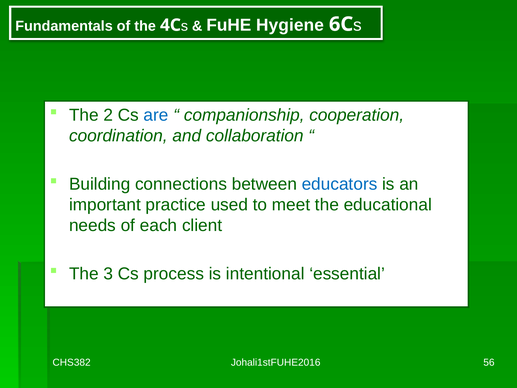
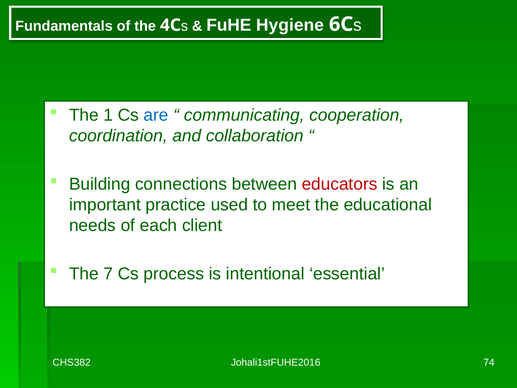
2: 2 -> 1
companionship: companionship -> communicating
educators colour: blue -> red
3: 3 -> 7
56: 56 -> 74
